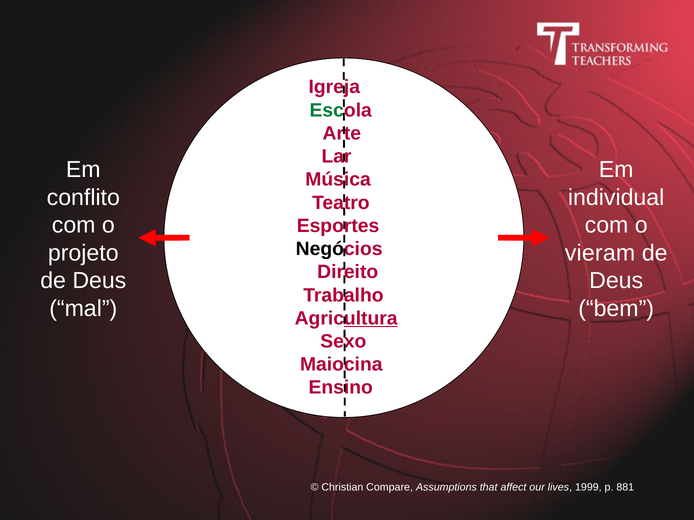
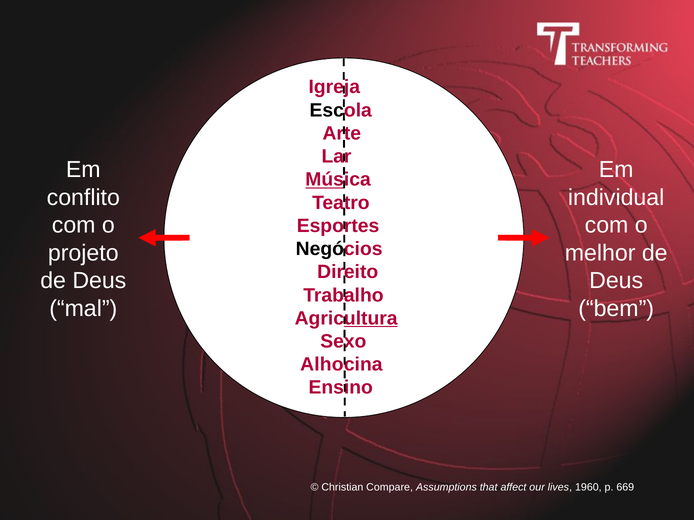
Esc colour: green -> black
Mús underline: none -> present
vieram: vieram -> melhor
Maio at (322, 365): Maio -> Alho
1999: 1999 -> 1960
881: 881 -> 669
